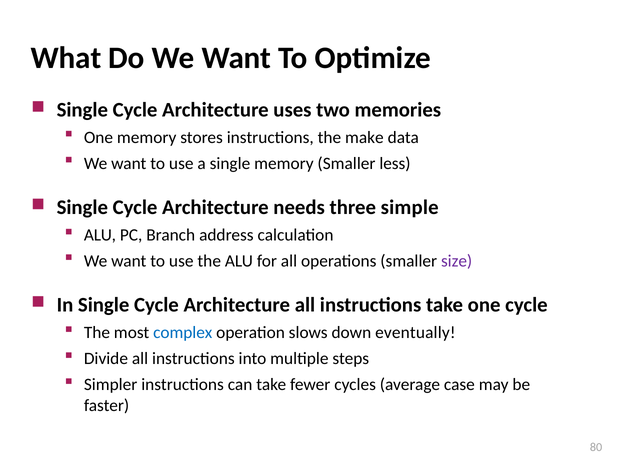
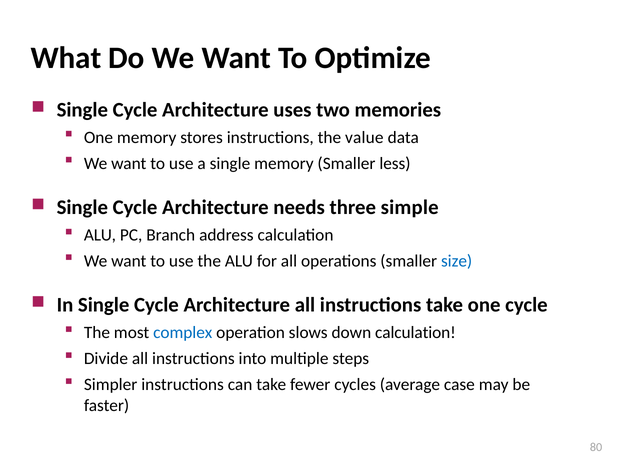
make: make -> value
size colour: purple -> blue
down eventually: eventually -> calculation
